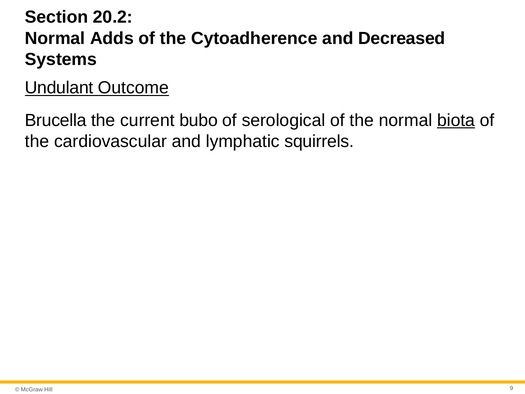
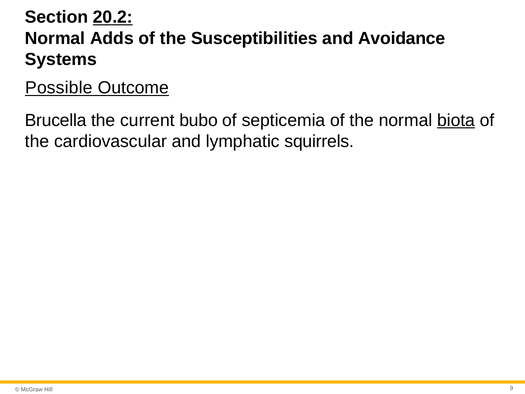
20.2 underline: none -> present
Cytoadherence: Cytoadherence -> Susceptibilities
Decreased: Decreased -> Avoidance
Undulant: Undulant -> Possible
serological: serological -> septicemia
